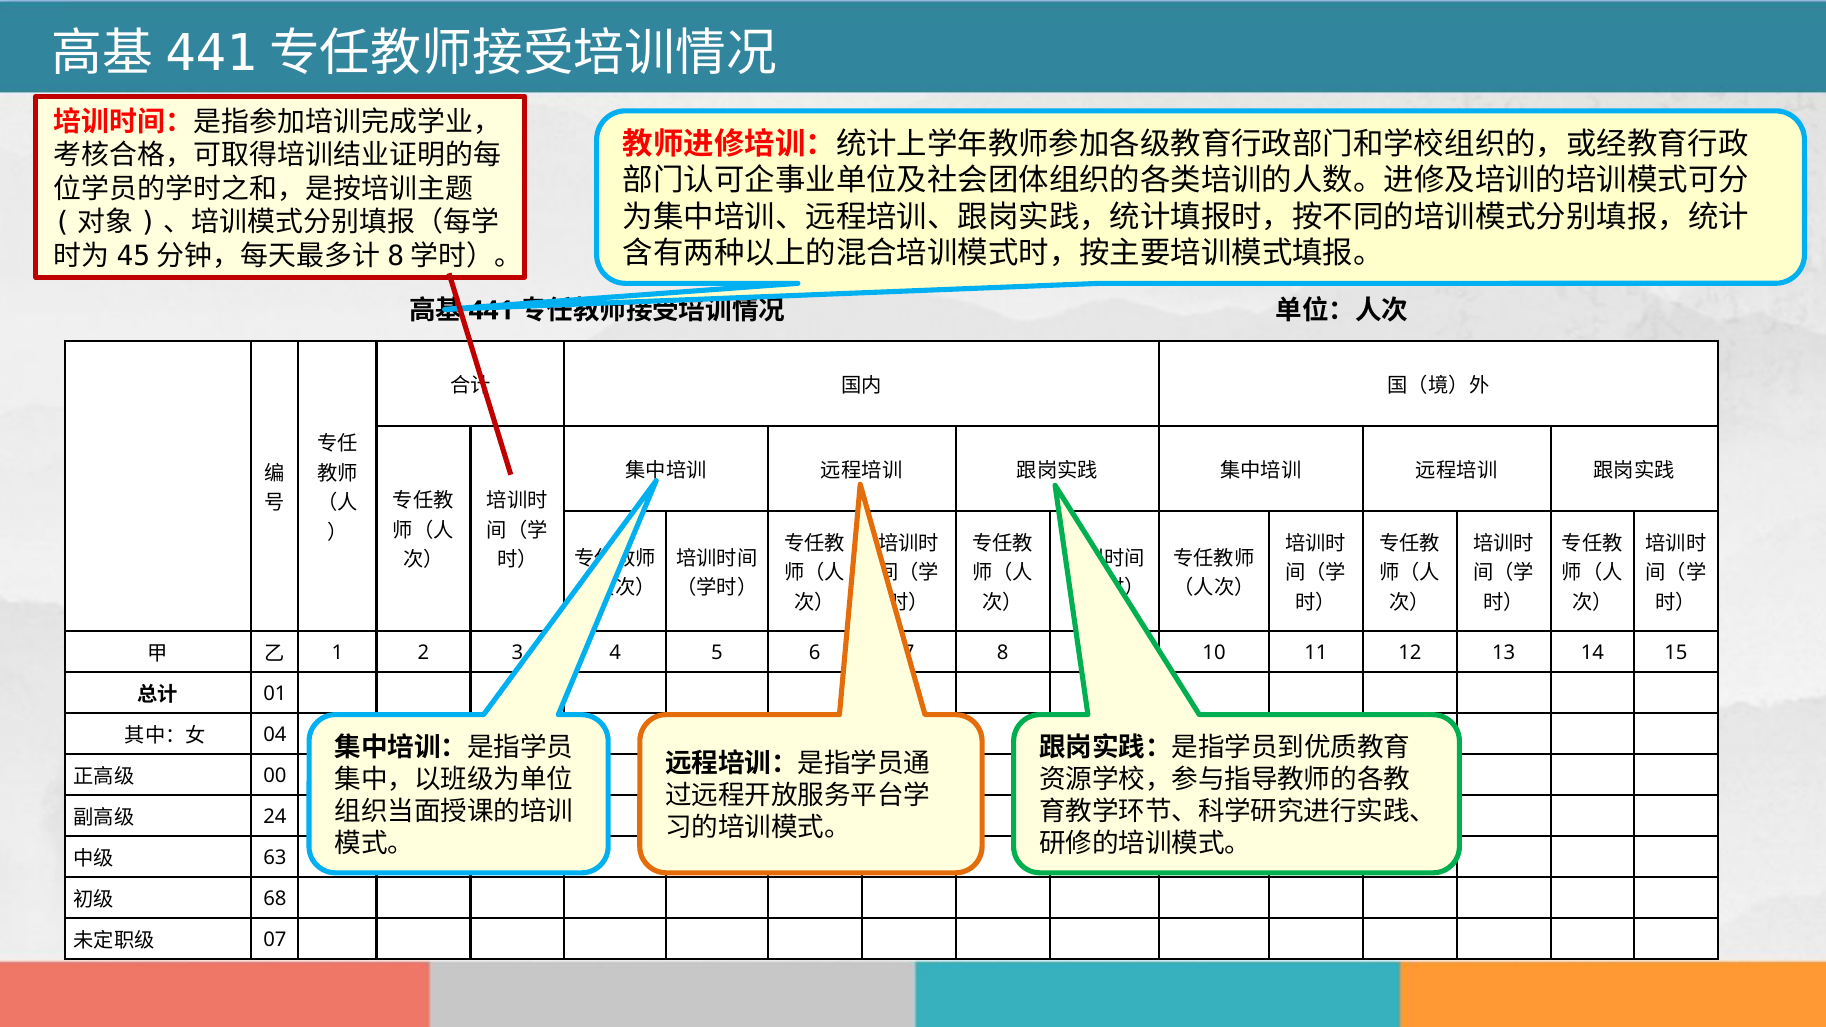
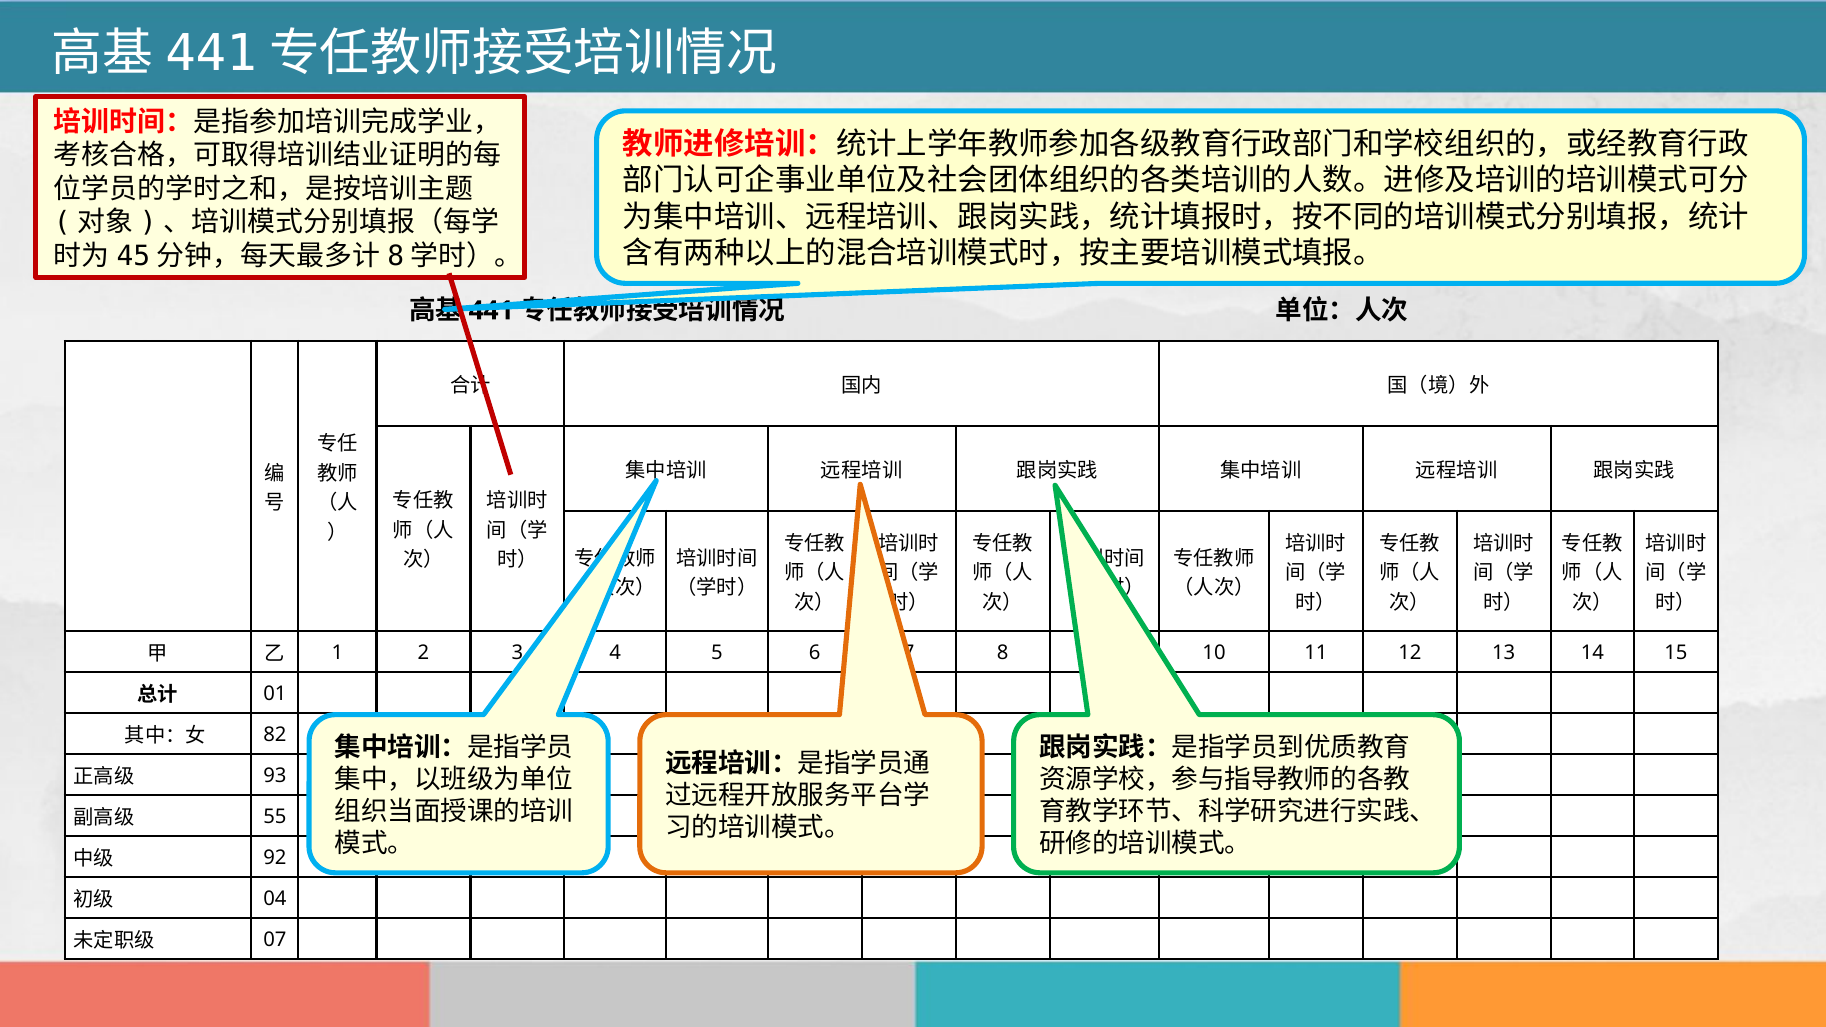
04: 04 -> 82
00: 00 -> 93
24: 24 -> 55
63: 63 -> 92
68: 68 -> 04
